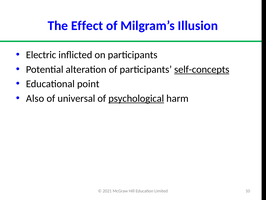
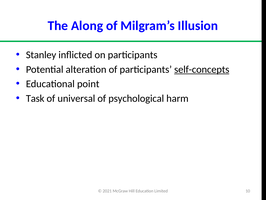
Effect: Effect -> Along
Electric: Electric -> Stanley
Also: Also -> Task
psychological underline: present -> none
